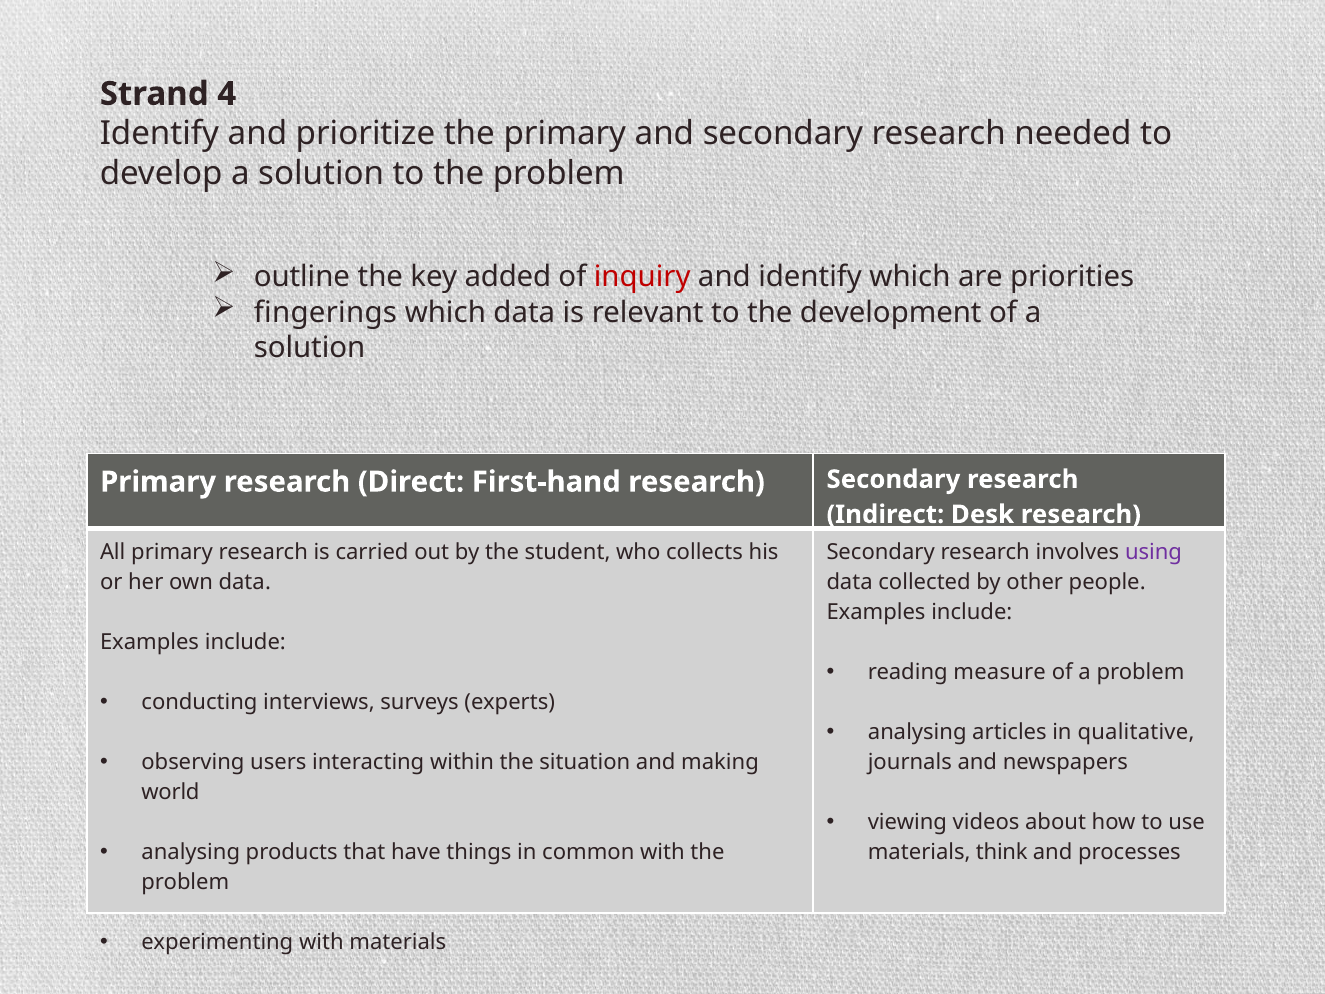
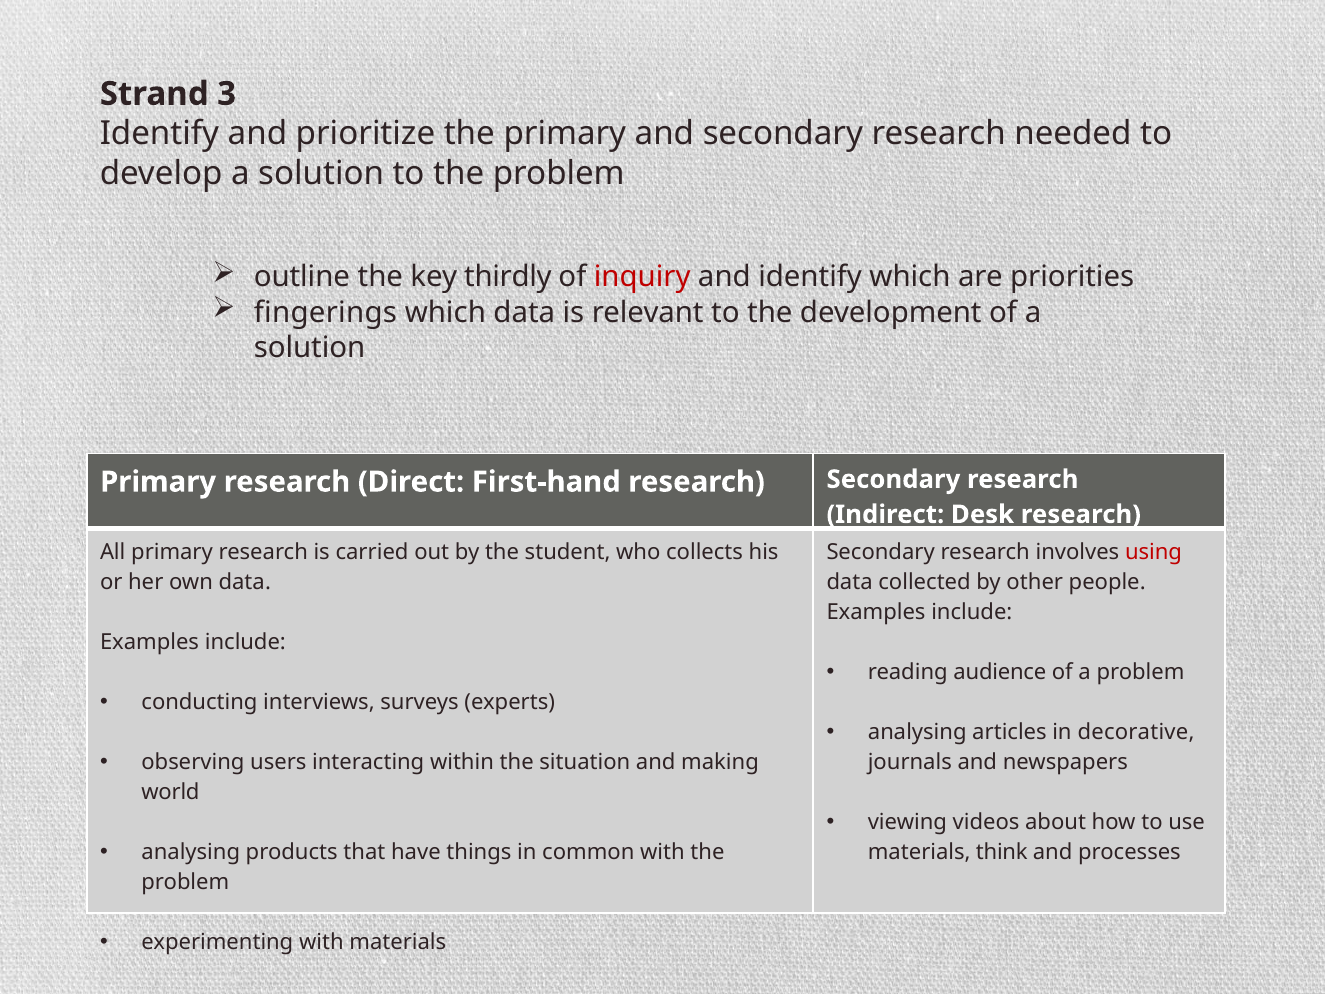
4: 4 -> 3
added: added -> thirdly
using colour: purple -> red
measure: measure -> audience
qualitative: qualitative -> decorative
